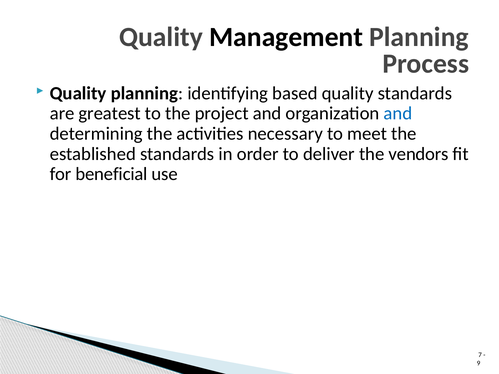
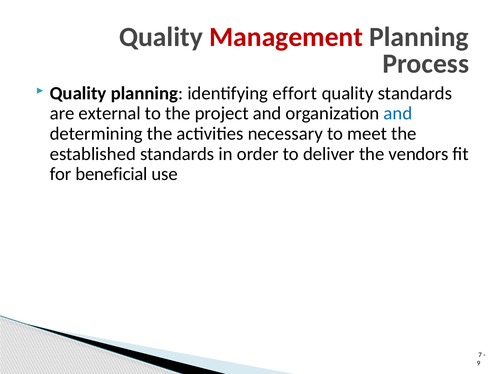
Management colour: black -> red
based: based -> effort
greatest: greatest -> external
